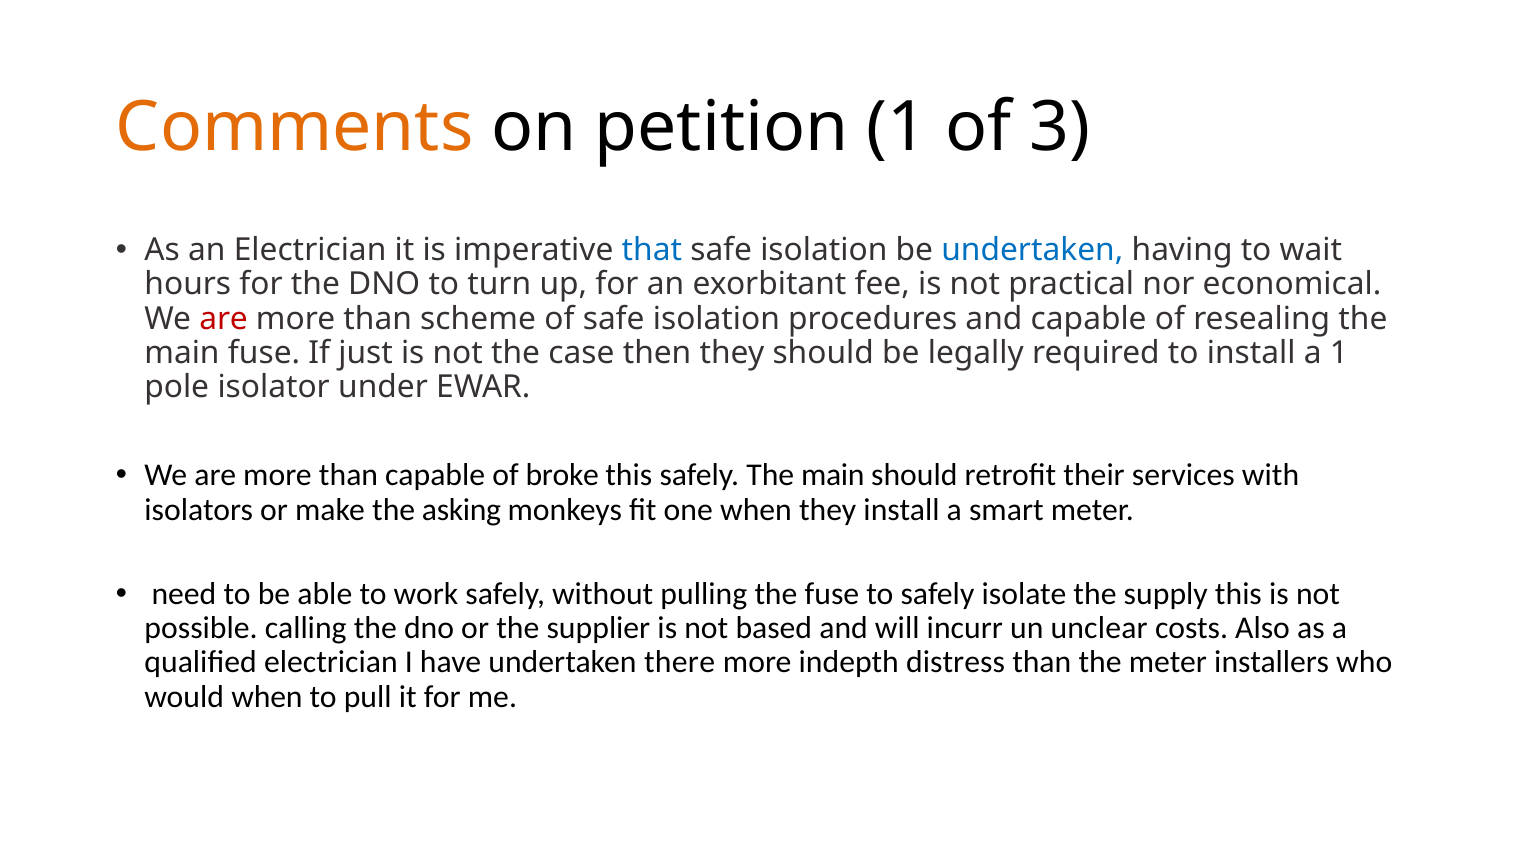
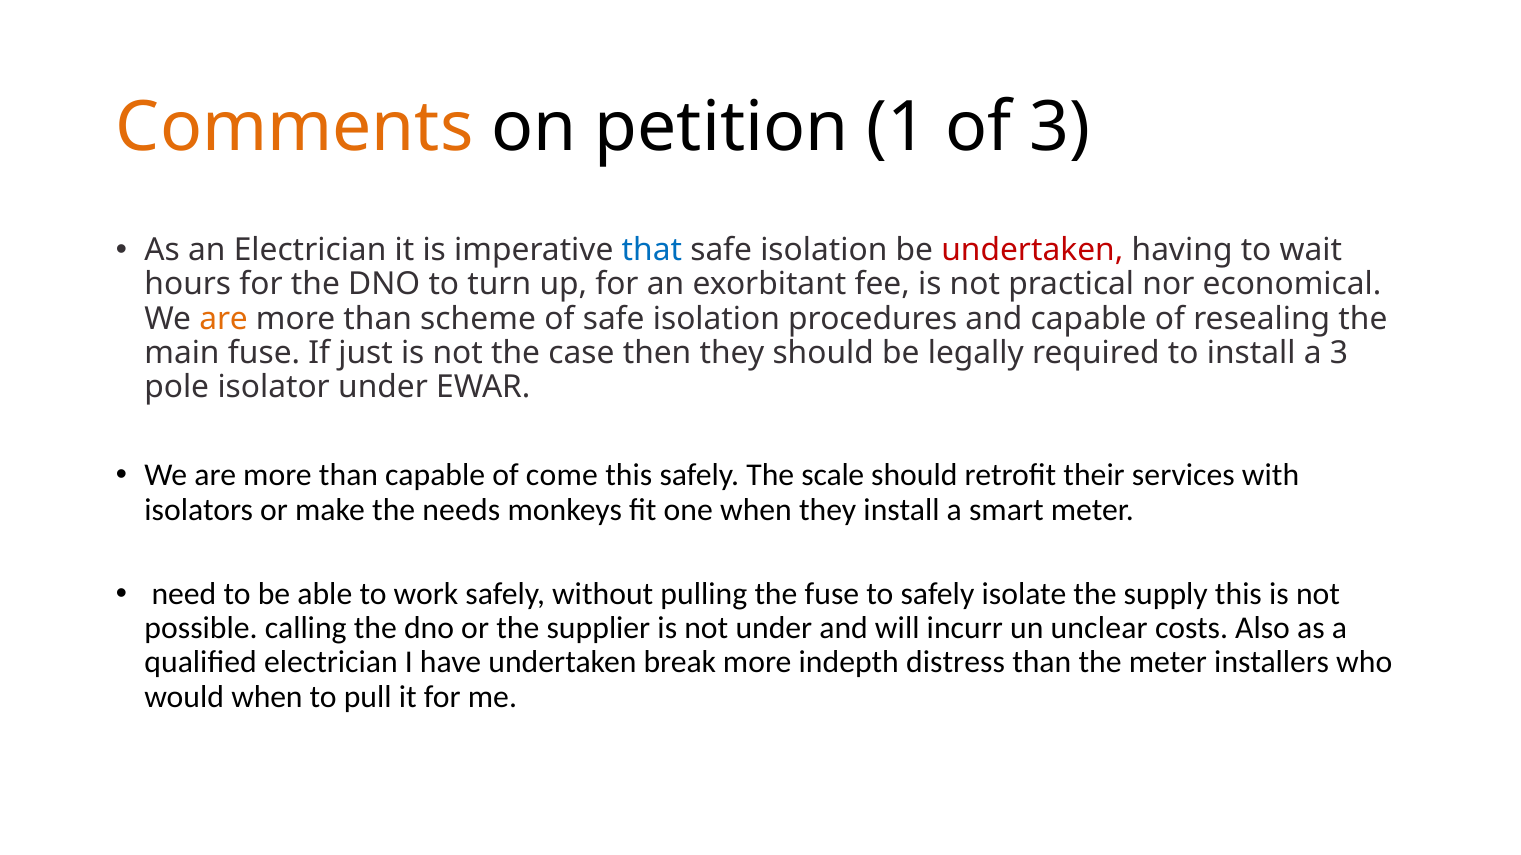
undertaken at (1032, 250) colour: blue -> red
are at (224, 319) colour: red -> orange
a 1: 1 -> 3
broke: broke -> come
safely The main: main -> scale
asking: asking -> needs
not based: based -> under
there: there -> break
